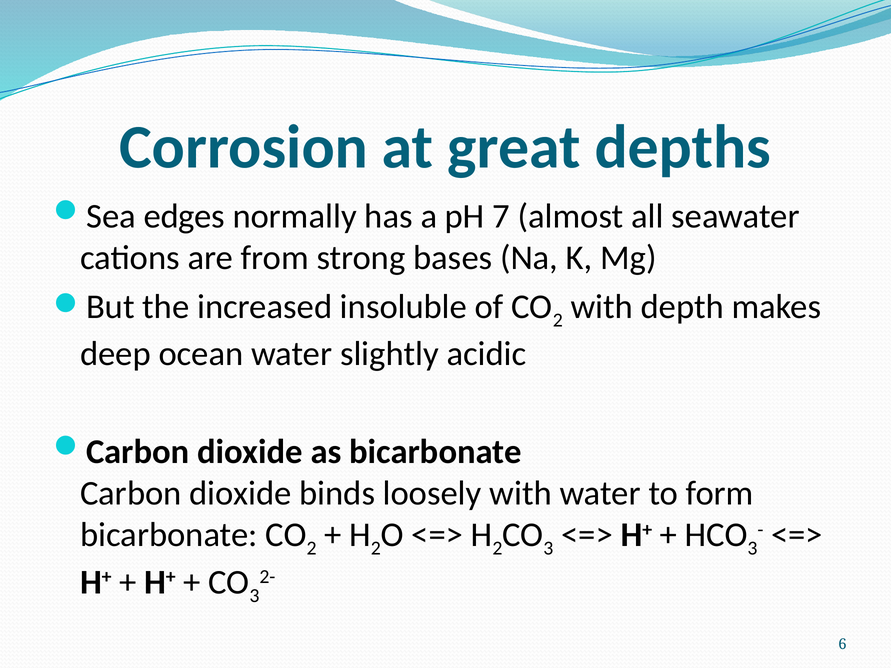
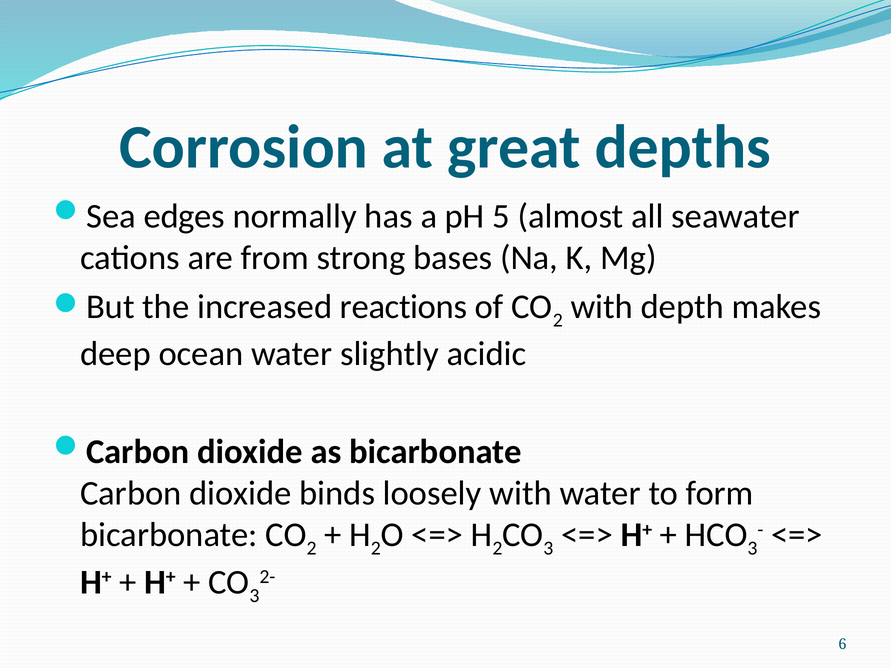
7: 7 -> 5
insoluble: insoluble -> reactions
